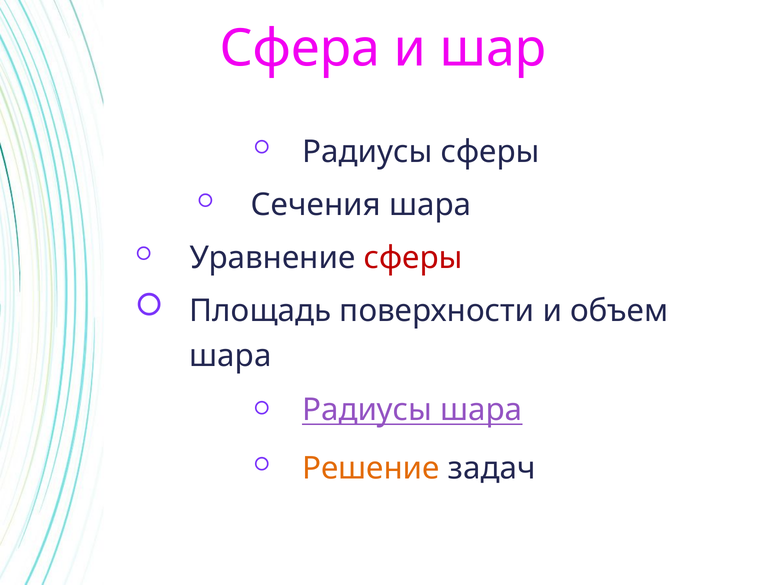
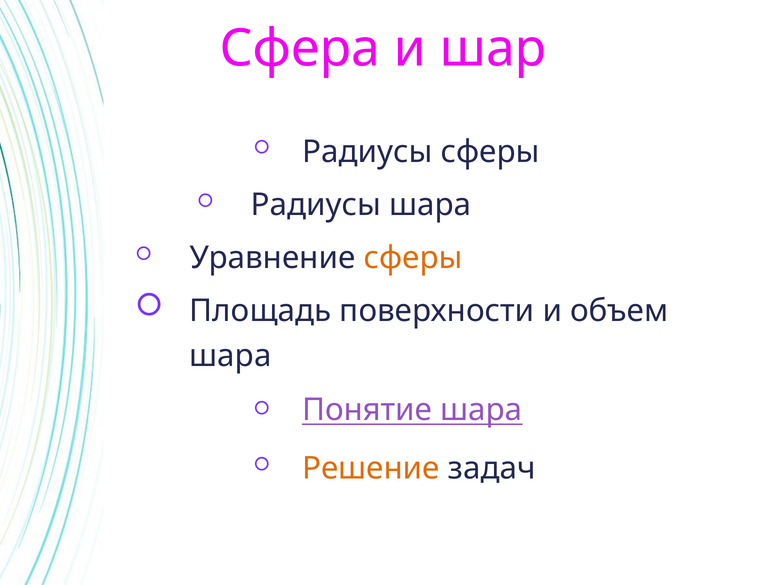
Сечения at (316, 205): Сечения -> Радиусы
сферы at (413, 258) colour: red -> orange
Радиусы at (367, 410): Радиусы -> Понятие
